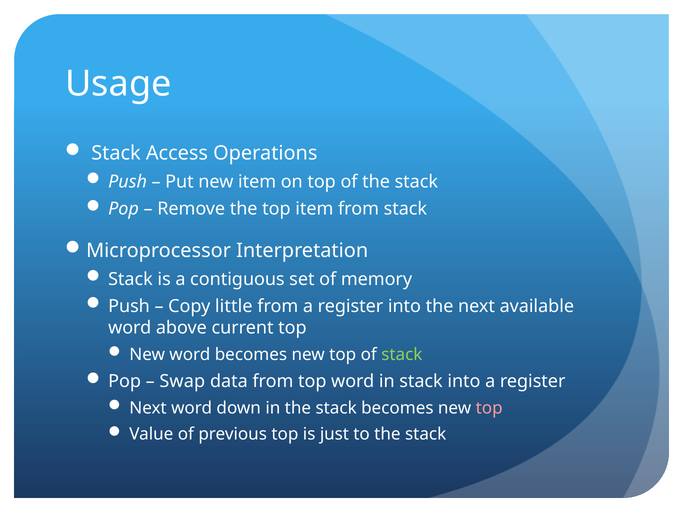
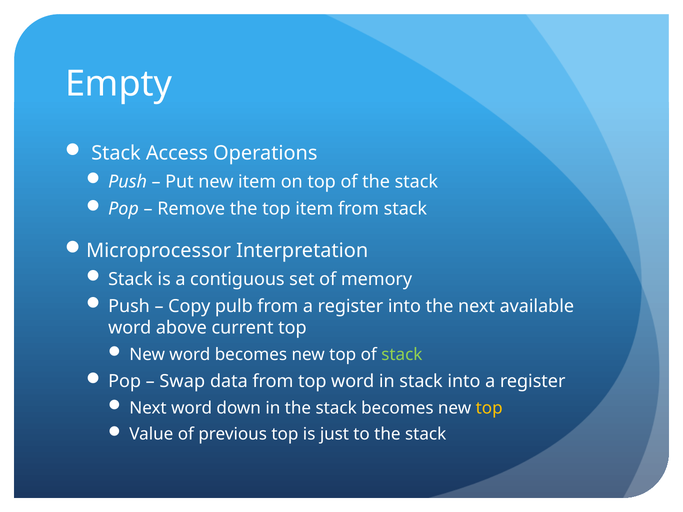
Usage: Usage -> Empty
little: little -> pulb
top at (489, 408) colour: pink -> yellow
